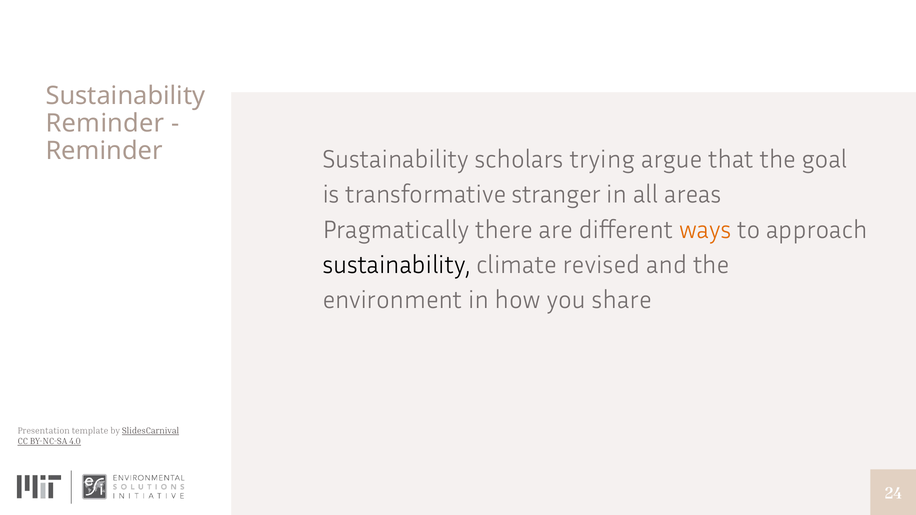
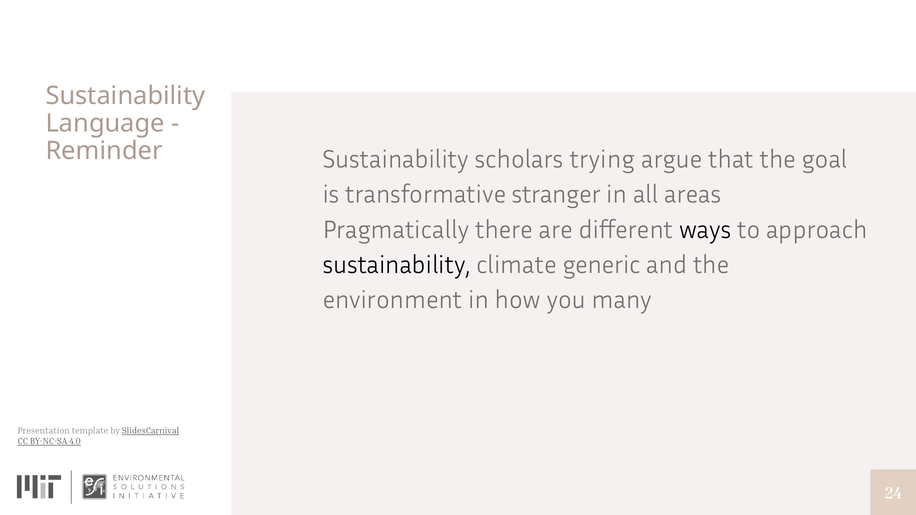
Reminder at (105, 124): Reminder -> Language
ways colour: orange -> black
revised: revised -> generic
share: share -> many
